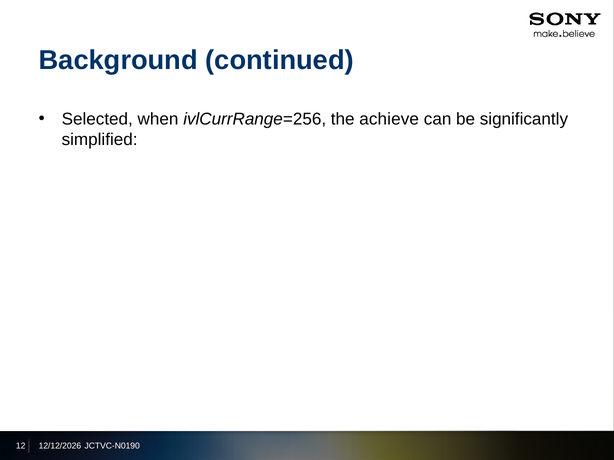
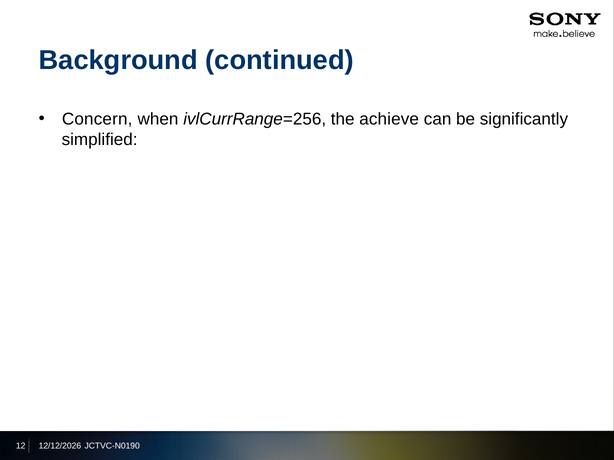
Selected: Selected -> Concern
